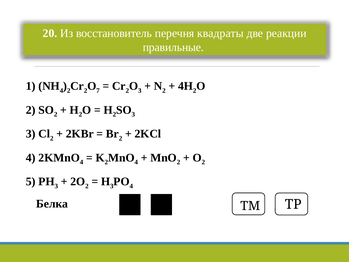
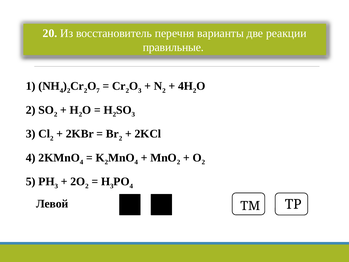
квадраты: квадраты -> варианты
Белка: Белка -> Левой
